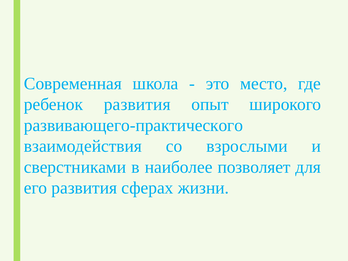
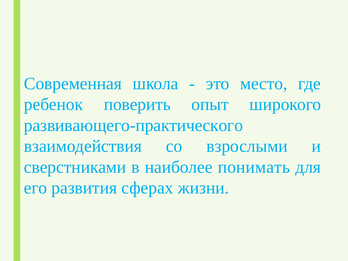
ребенок развития: развития -> поверить
позволяет: позволяет -> понимать
